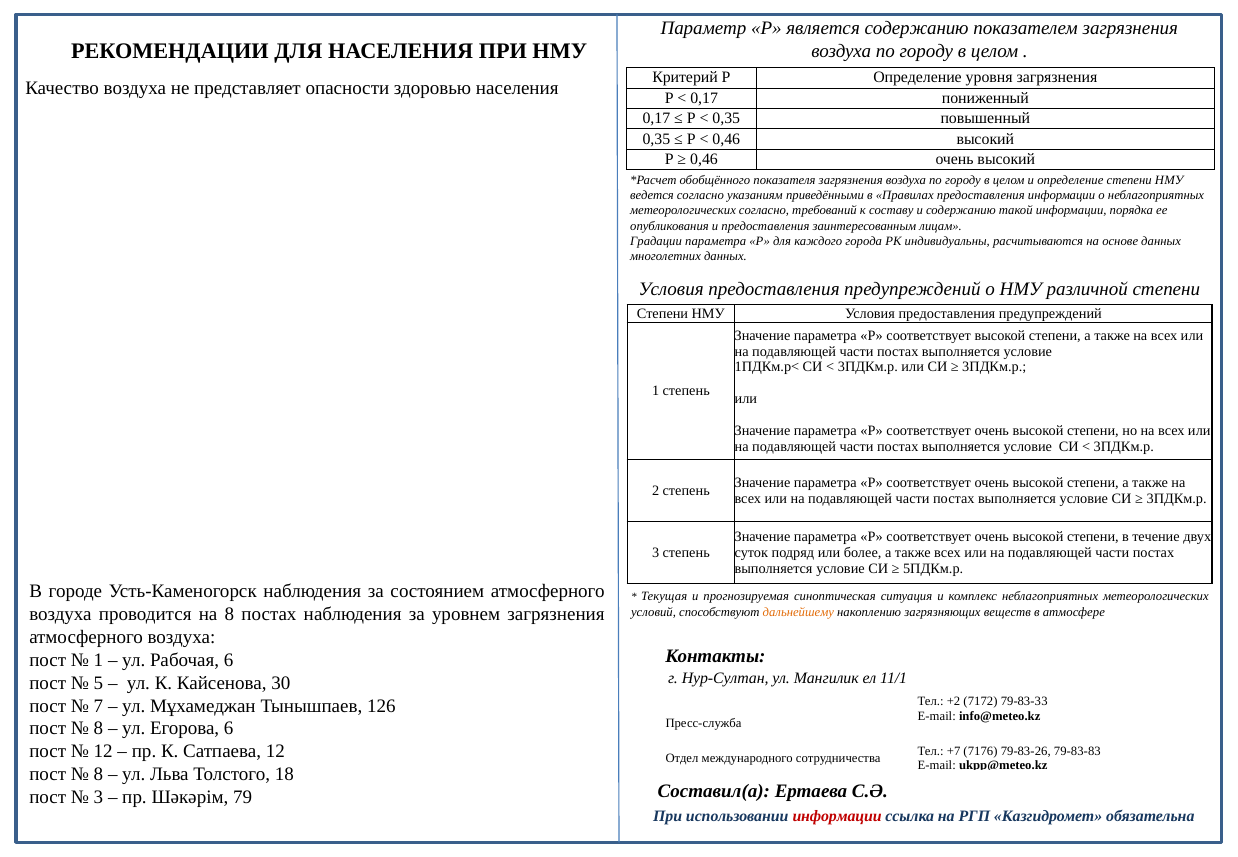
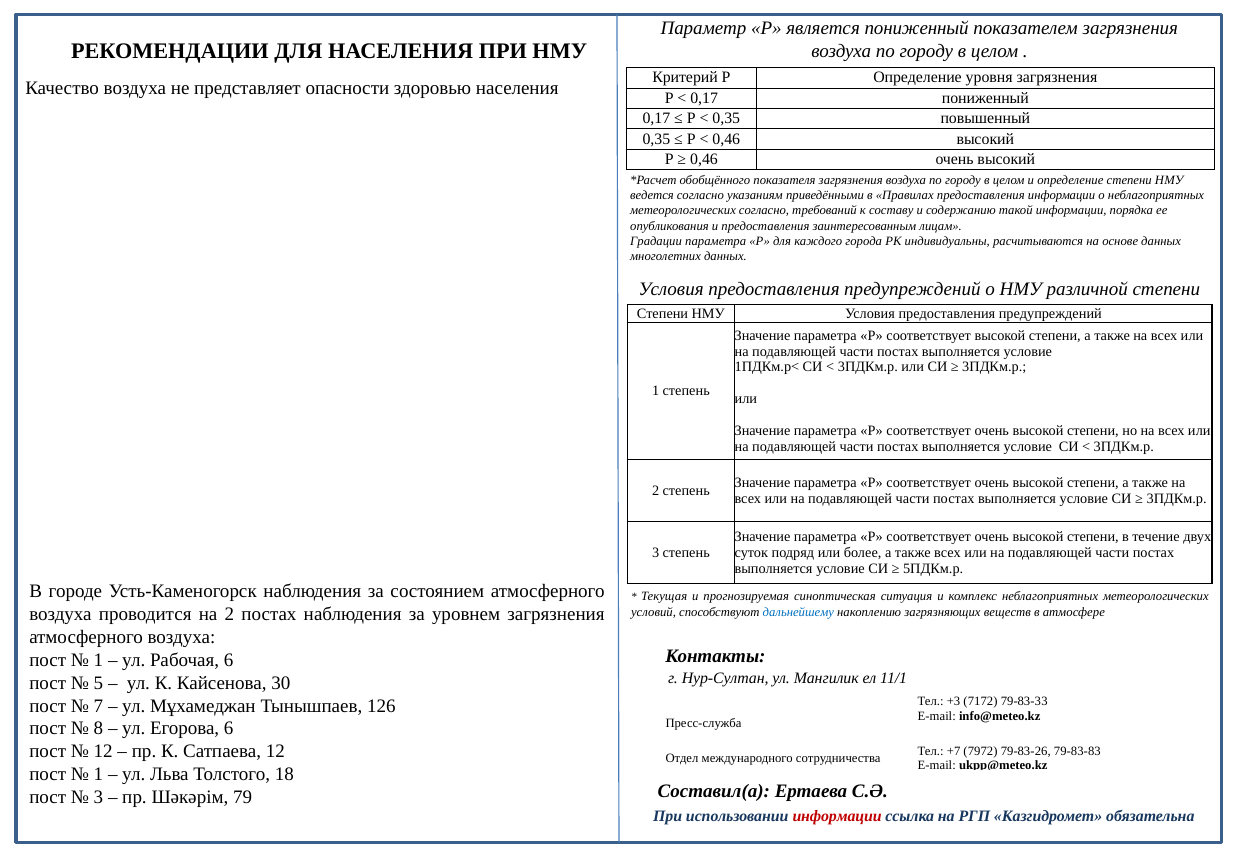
является содержанию: содержанию -> пониженный
на 8: 8 -> 2
дальнейшему colour: orange -> blue
+2: +2 -> +3
7176: 7176 -> 7972
8 at (98, 774): 8 -> 1
